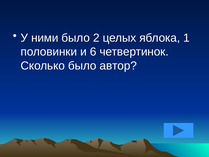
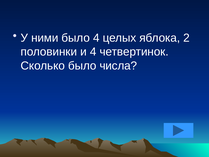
было 2: 2 -> 4
1: 1 -> 2
и 6: 6 -> 4
автор: автор -> числа
